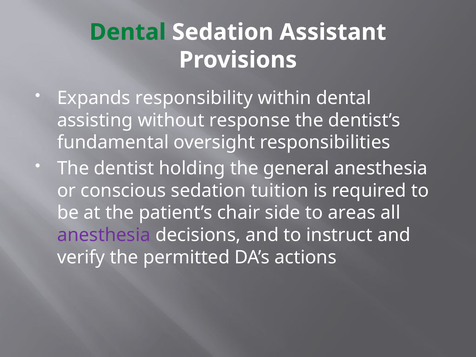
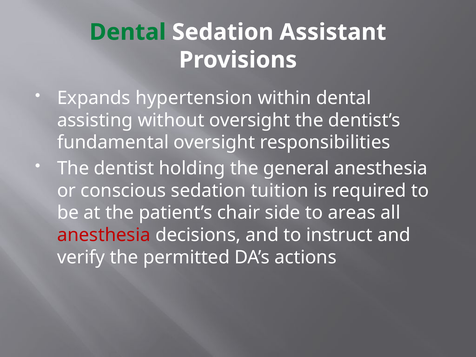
responsibility: responsibility -> hypertension
without response: response -> oversight
anesthesia at (104, 235) colour: purple -> red
